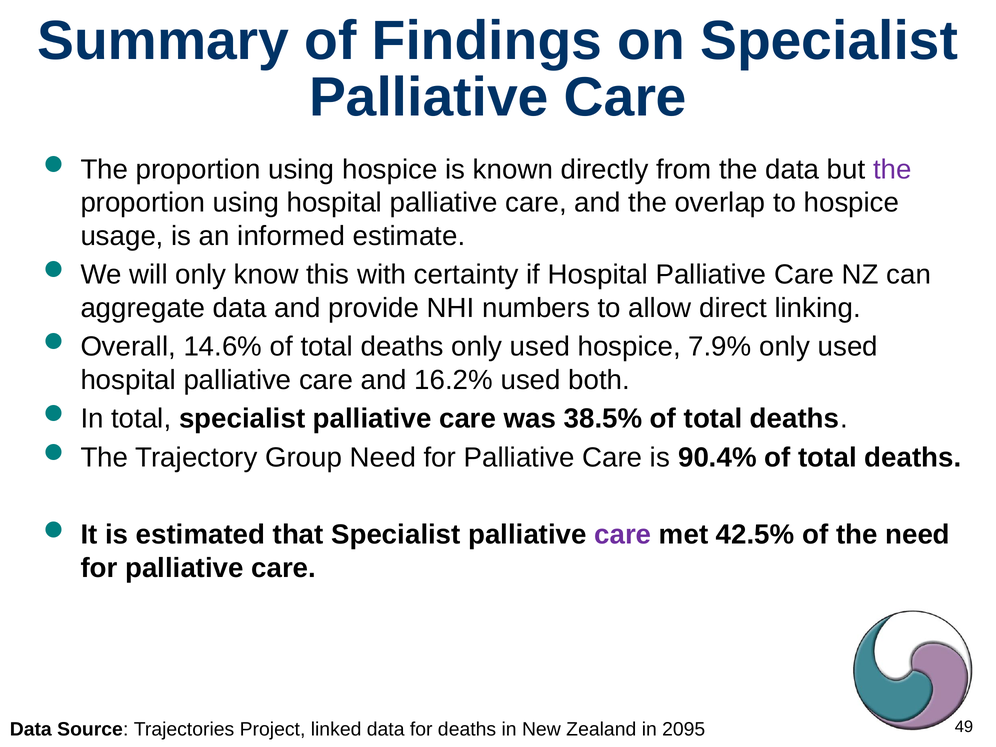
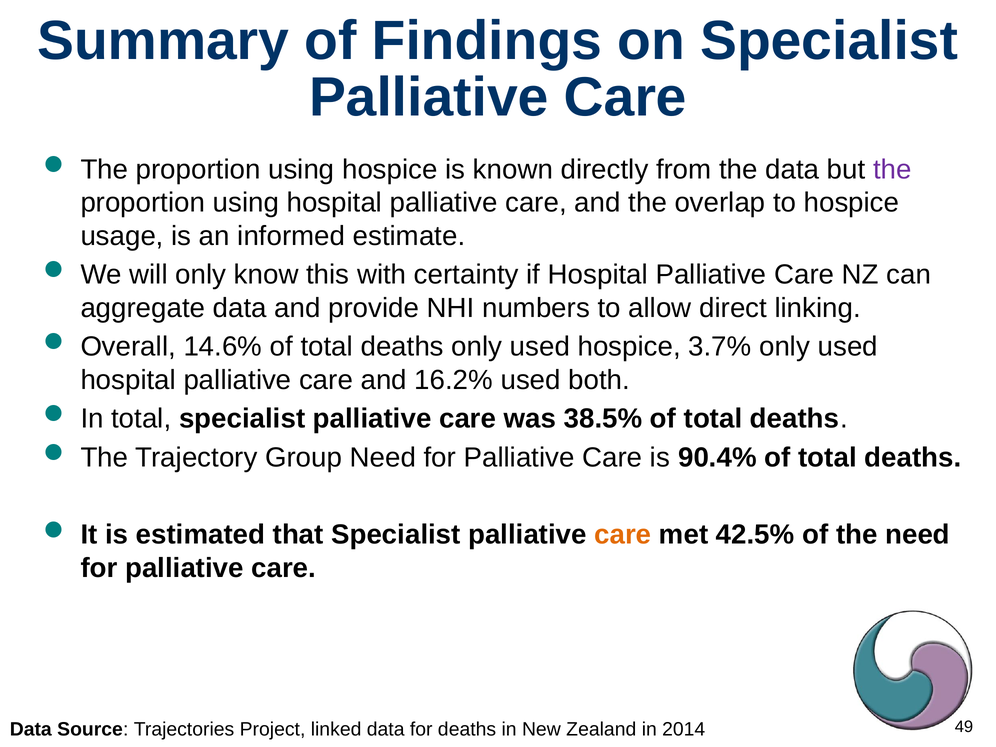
7.9%: 7.9% -> 3.7%
care at (623, 535) colour: purple -> orange
2095: 2095 -> 2014
